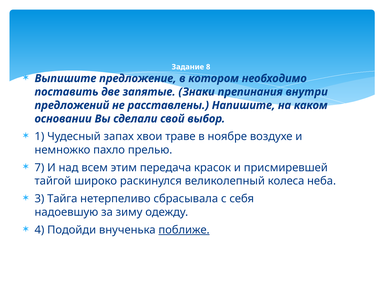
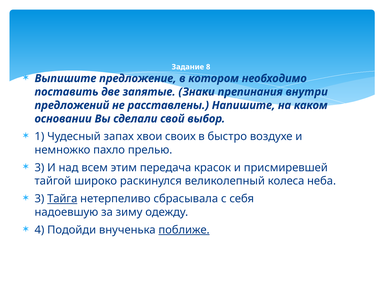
траве: траве -> своих
ноябре: ноябре -> быстро
7 at (39, 168): 7 -> 3
Тайга underline: none -> present
